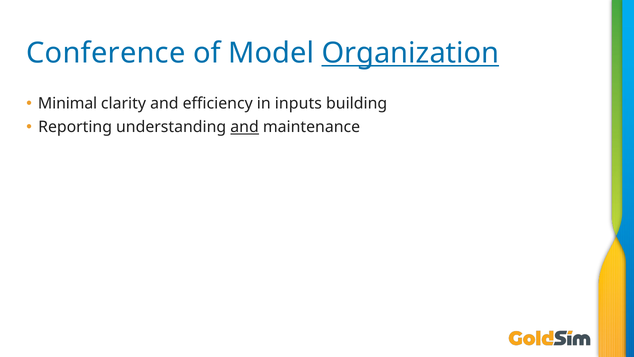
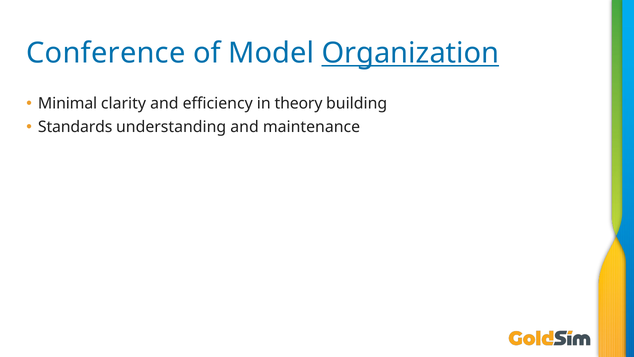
inputs: inputs -> theory
Reporting: Reporting -> Standards
and at (245, 127) underline: present -> none
